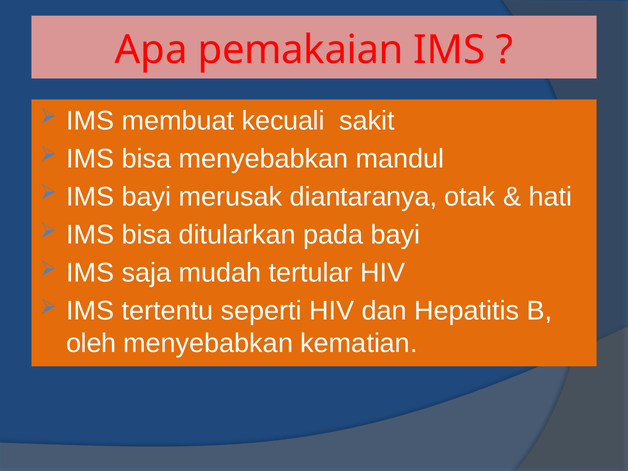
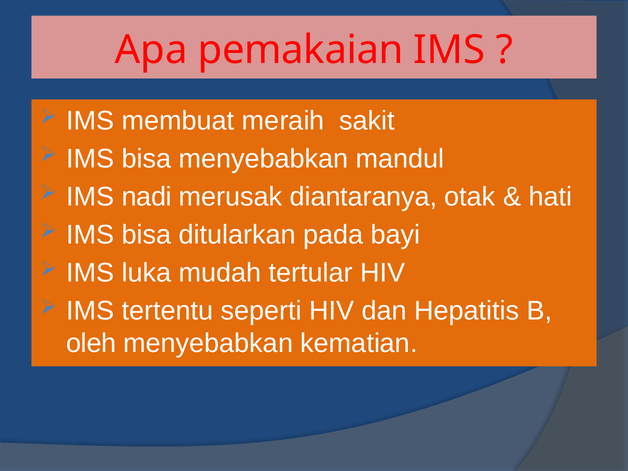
kecuali: kecuali -> meraih
IMS bayi: bayi -> nadi
saja: saja -> luka
